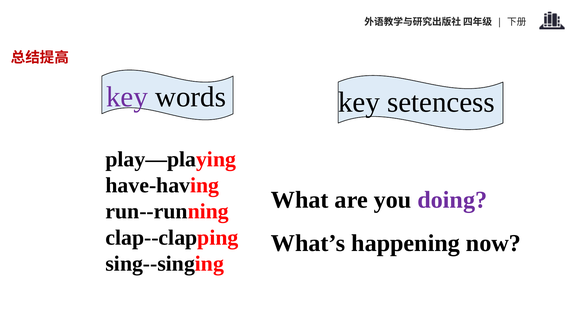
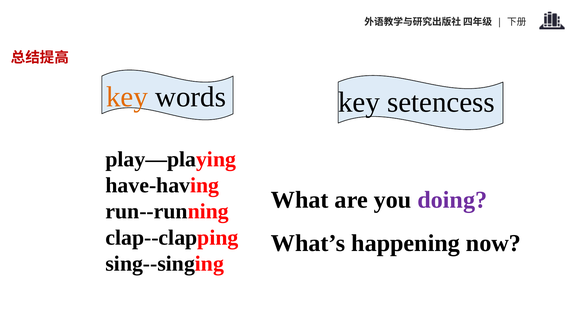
key at (127, 97) colour: purple -> orange
